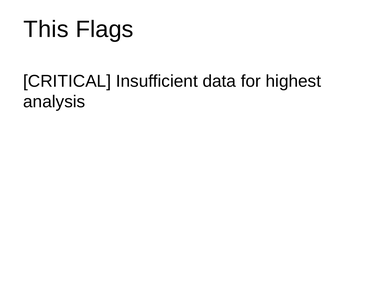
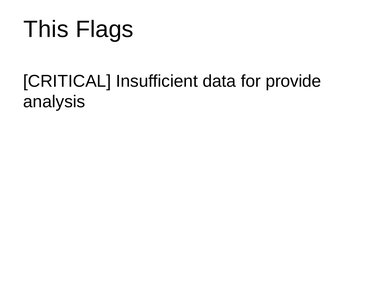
highest: highest -> provide
